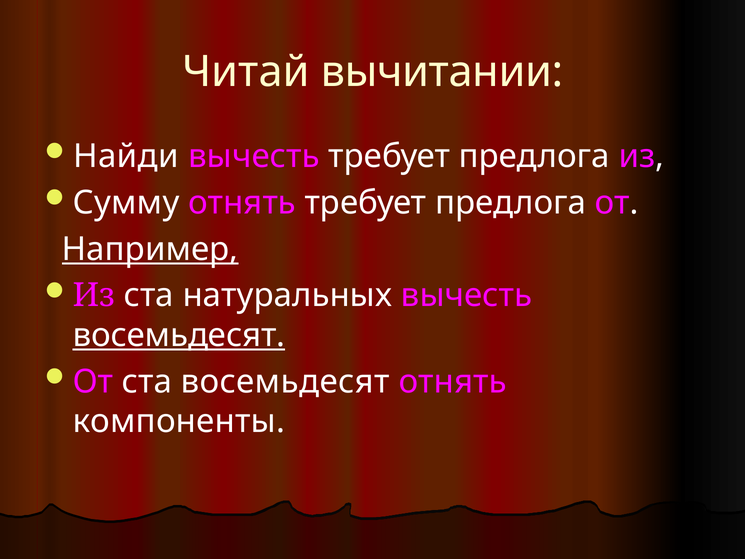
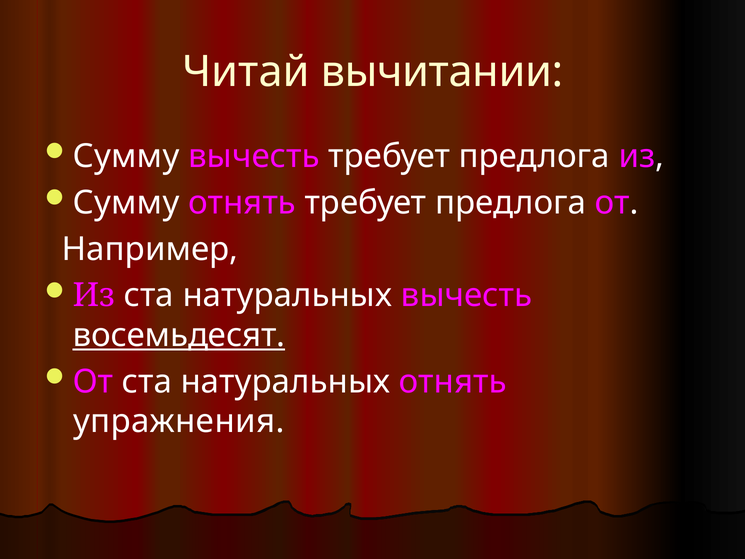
Найди at (126, 156): Найди -> Сумму
Например underline: present -> none
От ста восемьдесят: восемьдесят -> натуральных
компоненты: компоненты -> упражнения
